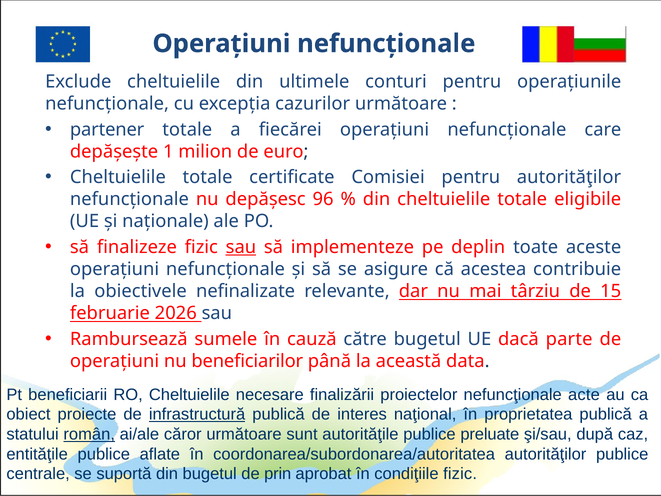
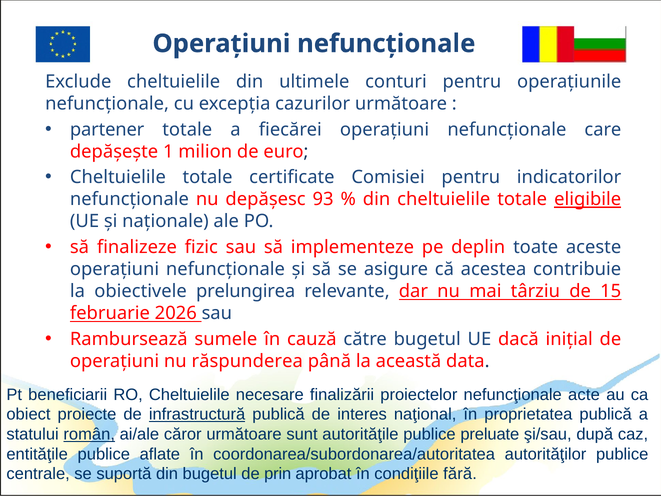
pentru autorităţilor: autorităţilor -> indicatorilor
96: 96 -> 93
eligibile underline: none -> present
sau at (241, 247) underline: present -> none
nefinalizate: nefinalizate -> prelungirea
parte: parte -> inițial
beneficiarilor: beneficiarilor -> răspunderea
condiţiile fizic: fizic -> fără
